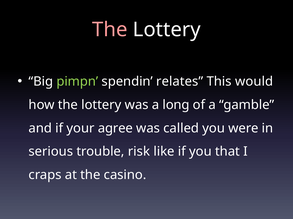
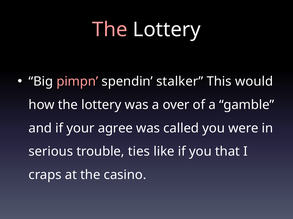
pimpn colour: light green -> pink
relates: relates -> stalker
long: long -> over
risk: risk -> ties
